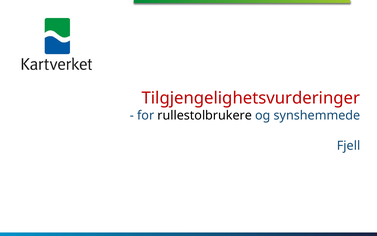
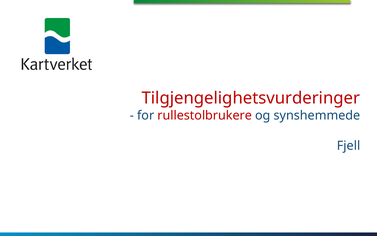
rullestolbrukere colour: black -> red
